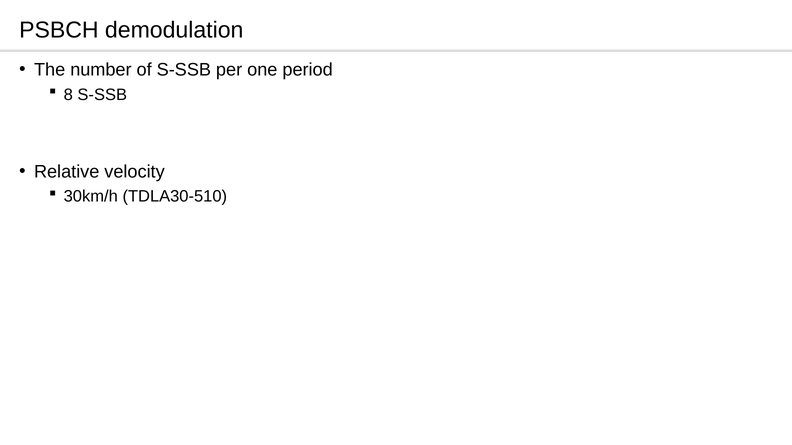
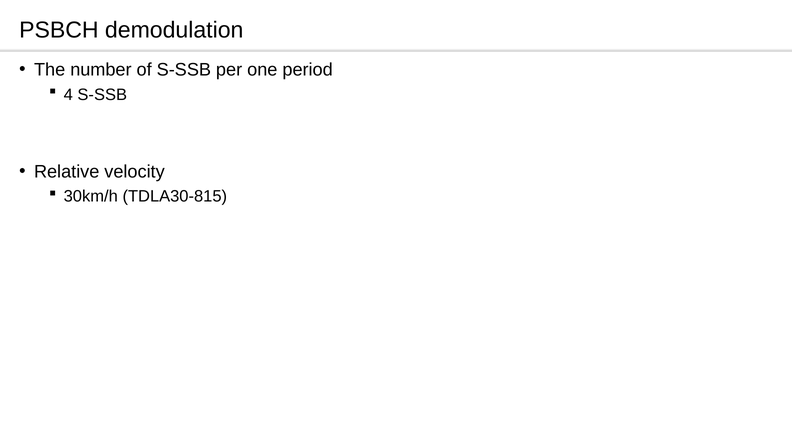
8: 8 -> 4
TDLA30-510: TDLA30-510 -> TDLA30-815
